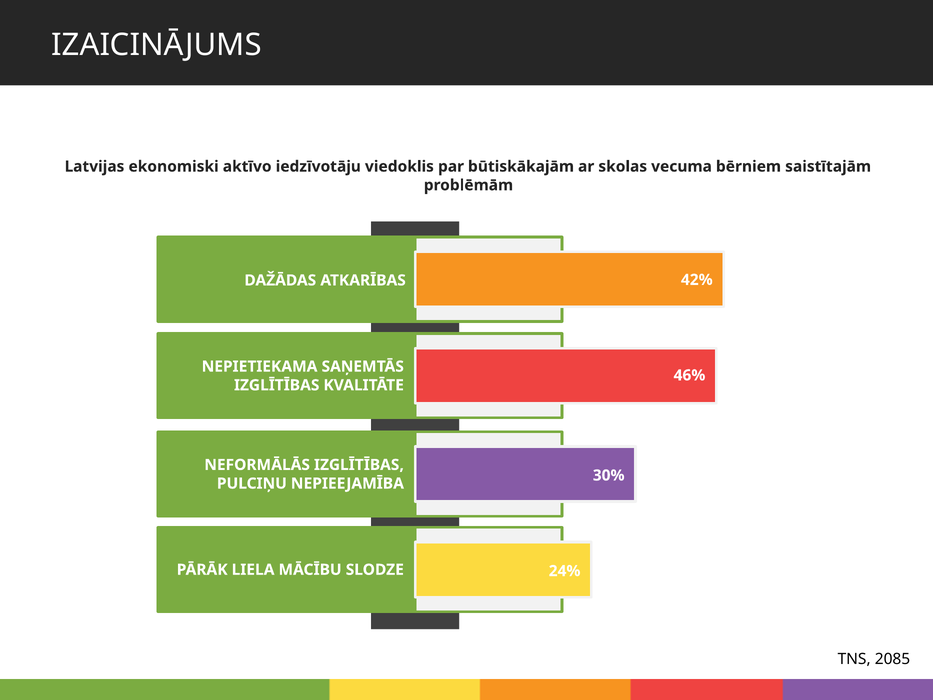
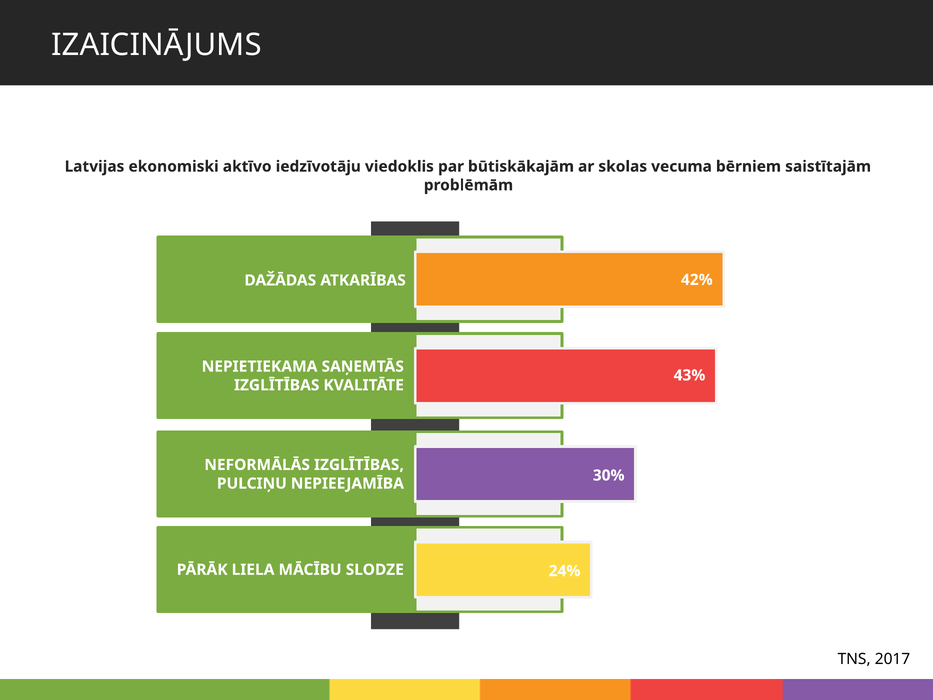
46%: 46% -> 43%
2085: 2085 -> 2017
